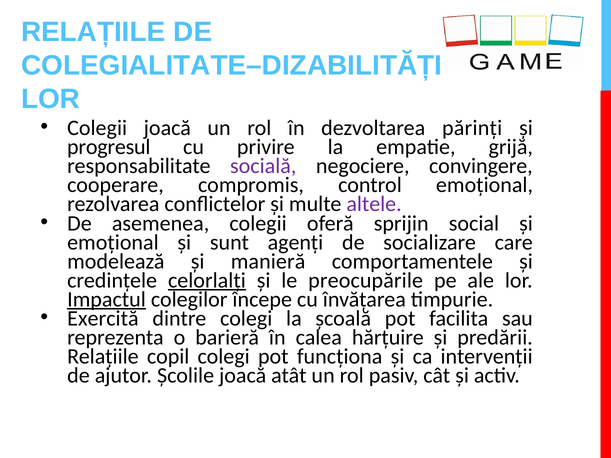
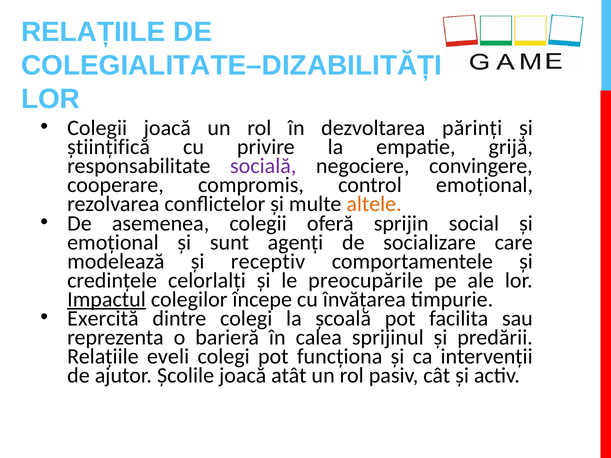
progresul: progresul -> științifică
altele colour: purple -> orange
manieră: manieră -> receptiv
celorlalți underline: present -> none
hărțuire: hărțuire -> sprijinul
copil: copil -> eveli
